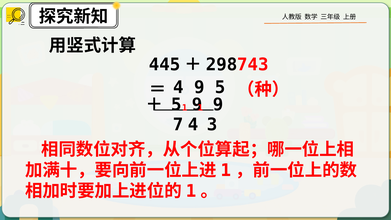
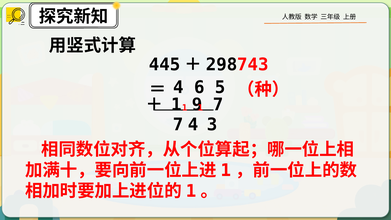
4 9: 9 -> 6
5 at (176, 105): 5 -> 1
9 at (218, 105): 9 -> 7
